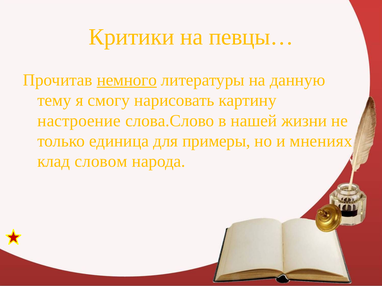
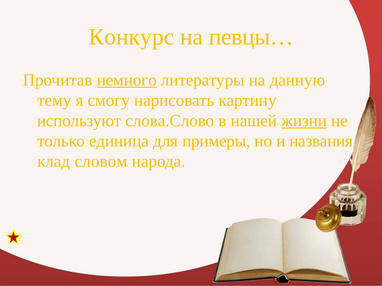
Критики: Критики -> Конкурс
настроение: настроение -> используют
жизни underline: none -> present
мнениях: мнениях -> названия
